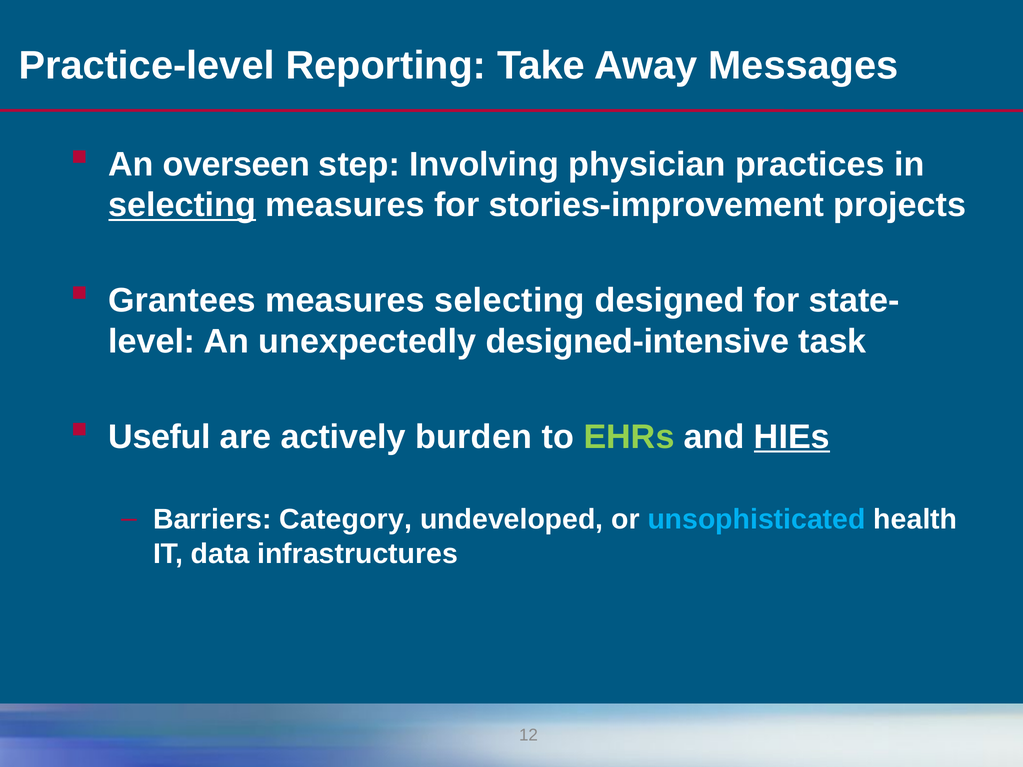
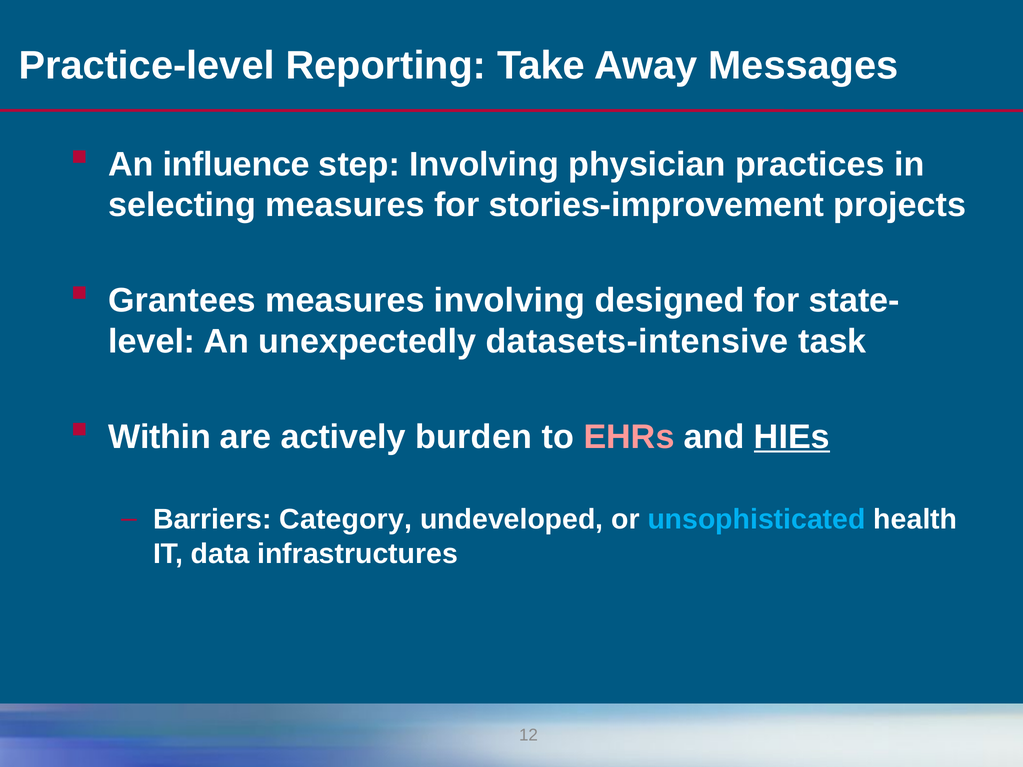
overseen: overseen -> influence
selecting at (182, 205) underline: present -> none
measures selecting: selecting -> involving
designed-intensive: designed-intensive -> datasets-intensive
Useful: Useful -> Within
EHRs colour: light green -> pink
